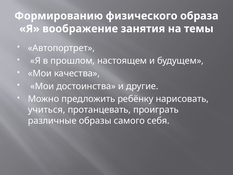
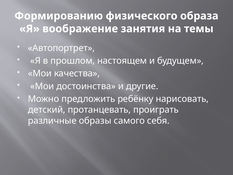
учиться: учиться -> детский
